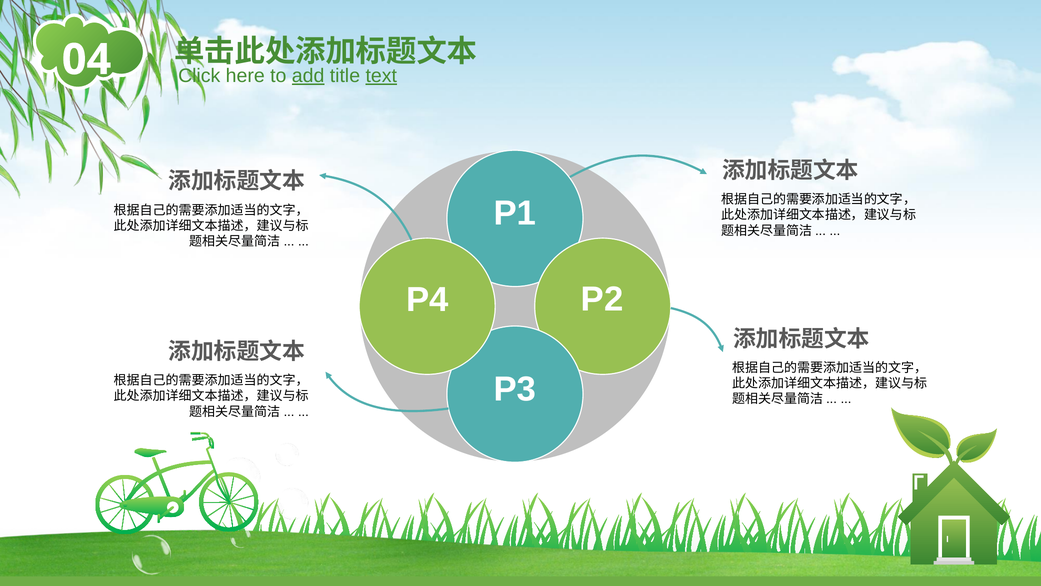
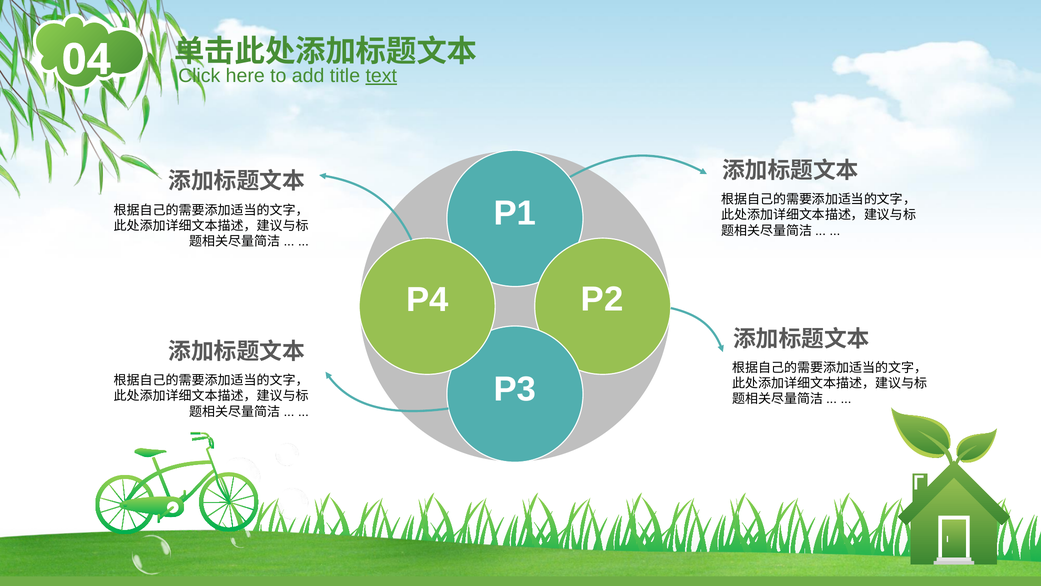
add underline: present -> none
